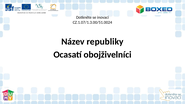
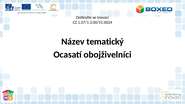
republiky: republiky -> tematický
